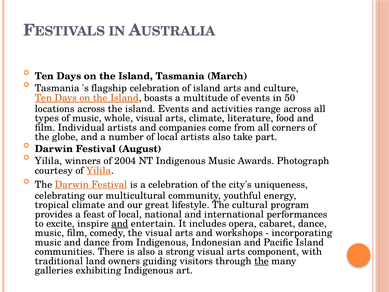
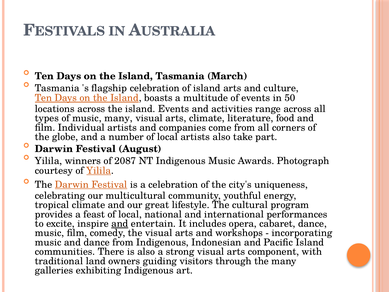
music whole: whole -> many
2004: 2004 -> 2087
the at (262, 261) underline: present -> none
